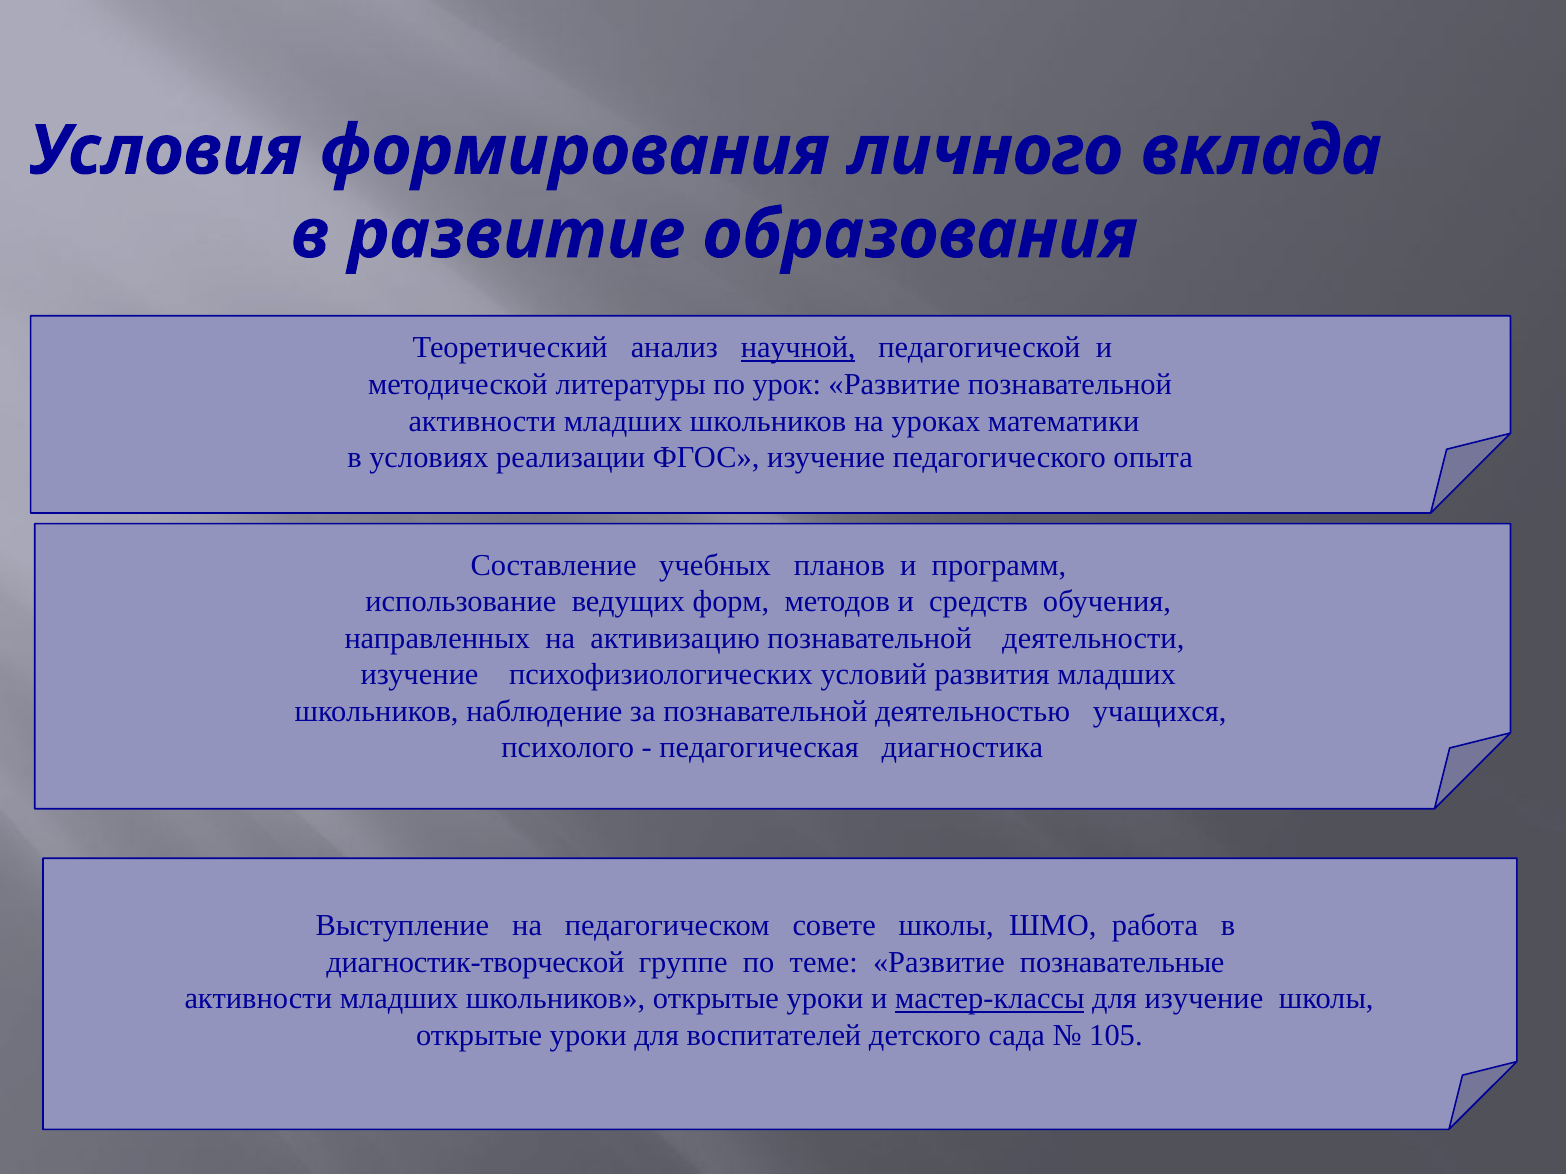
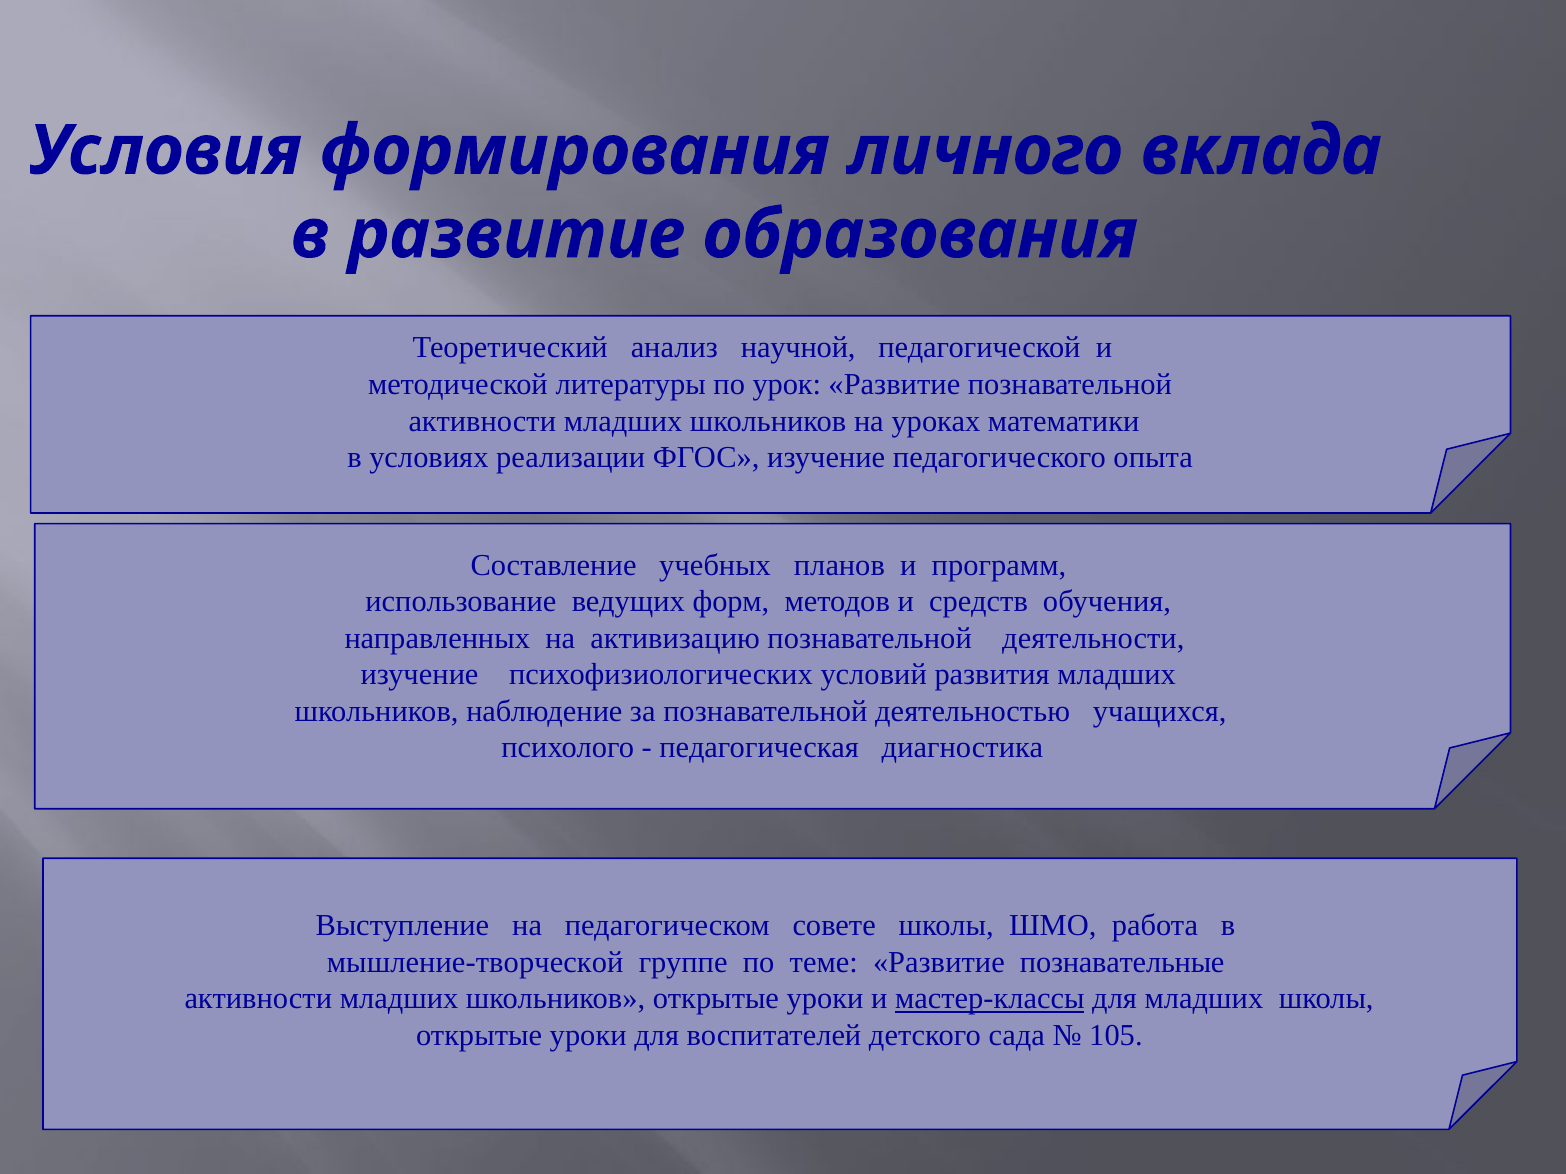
научной underline: present -> none
диагностик-творческой: диагностик-творческой -> мышление-творческой
для изучение: изучение -> младших
